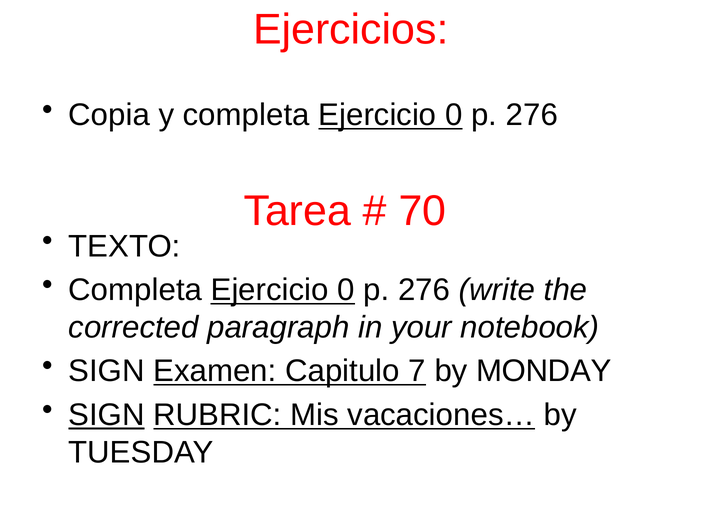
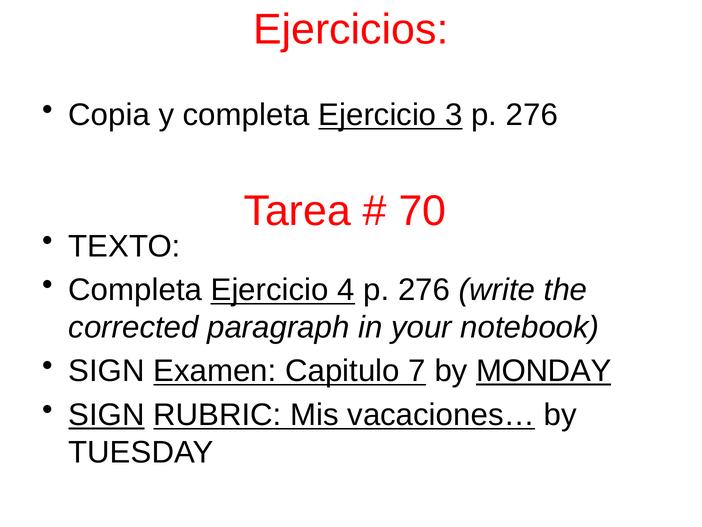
y completa Ejercicio 0: 0 -> 3
0 at (346, 290): 0 -> 4
MONDAY underline: none -> present
